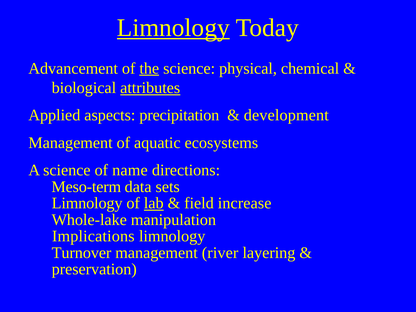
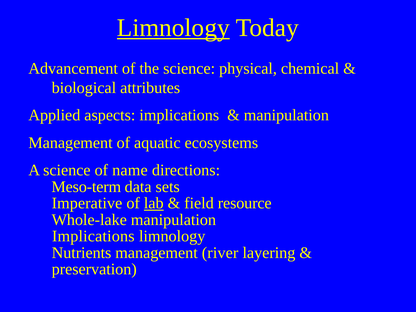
the underline: present -> none
attributes underline: present -> none
aspects precipitation: precipitation -> implications
development at (286, 115): development -> manipulation
Limnology at (87, 203): Limnology -> Imperative
increase: increase -> resource
Turnover: Turnover -> Nutrients
